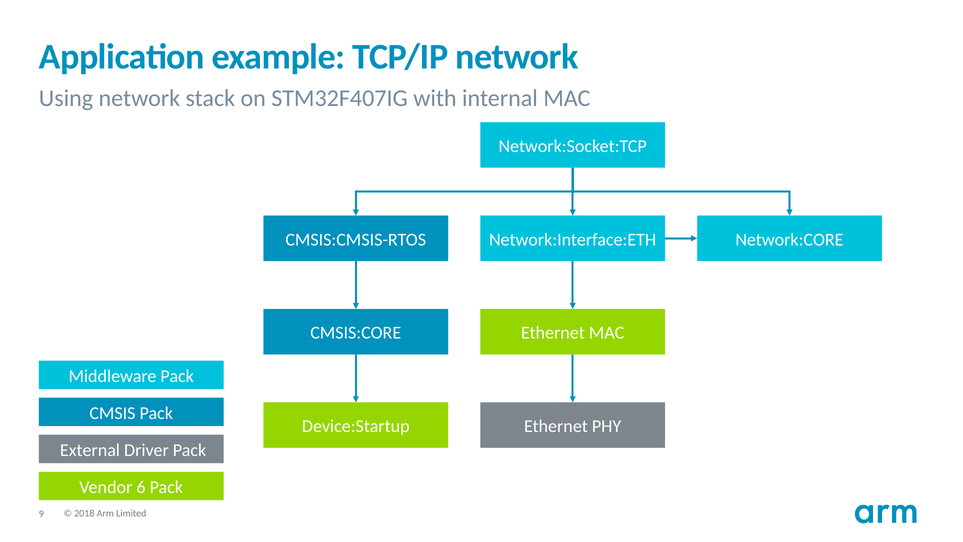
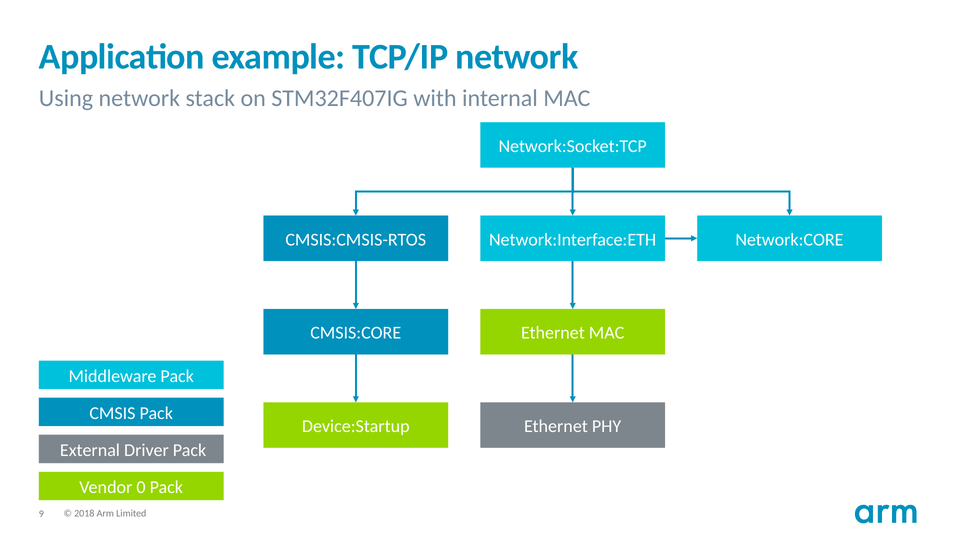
6: 6 -> 0
